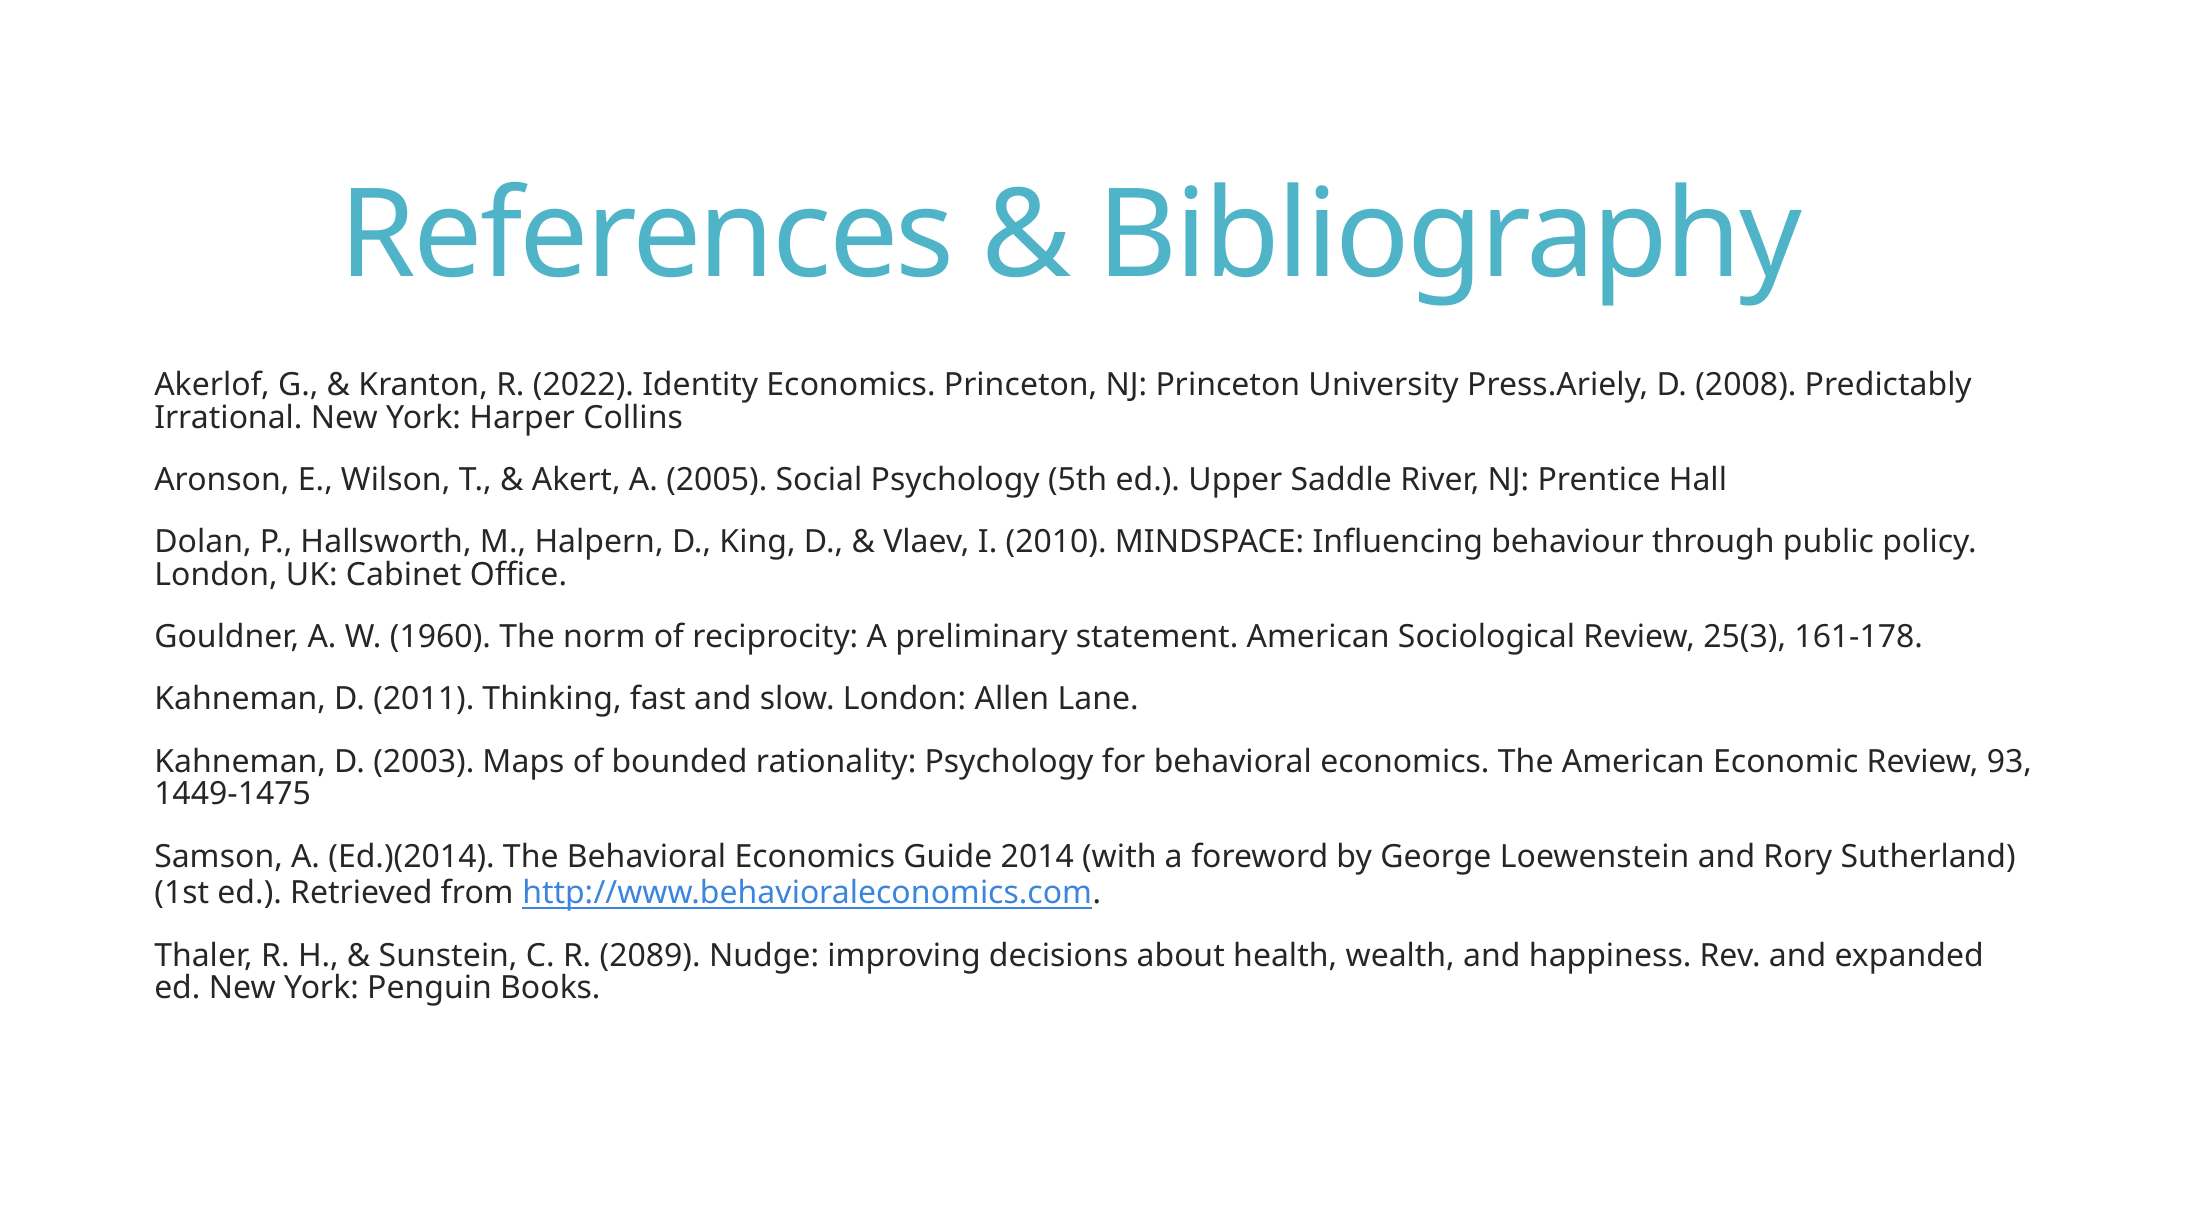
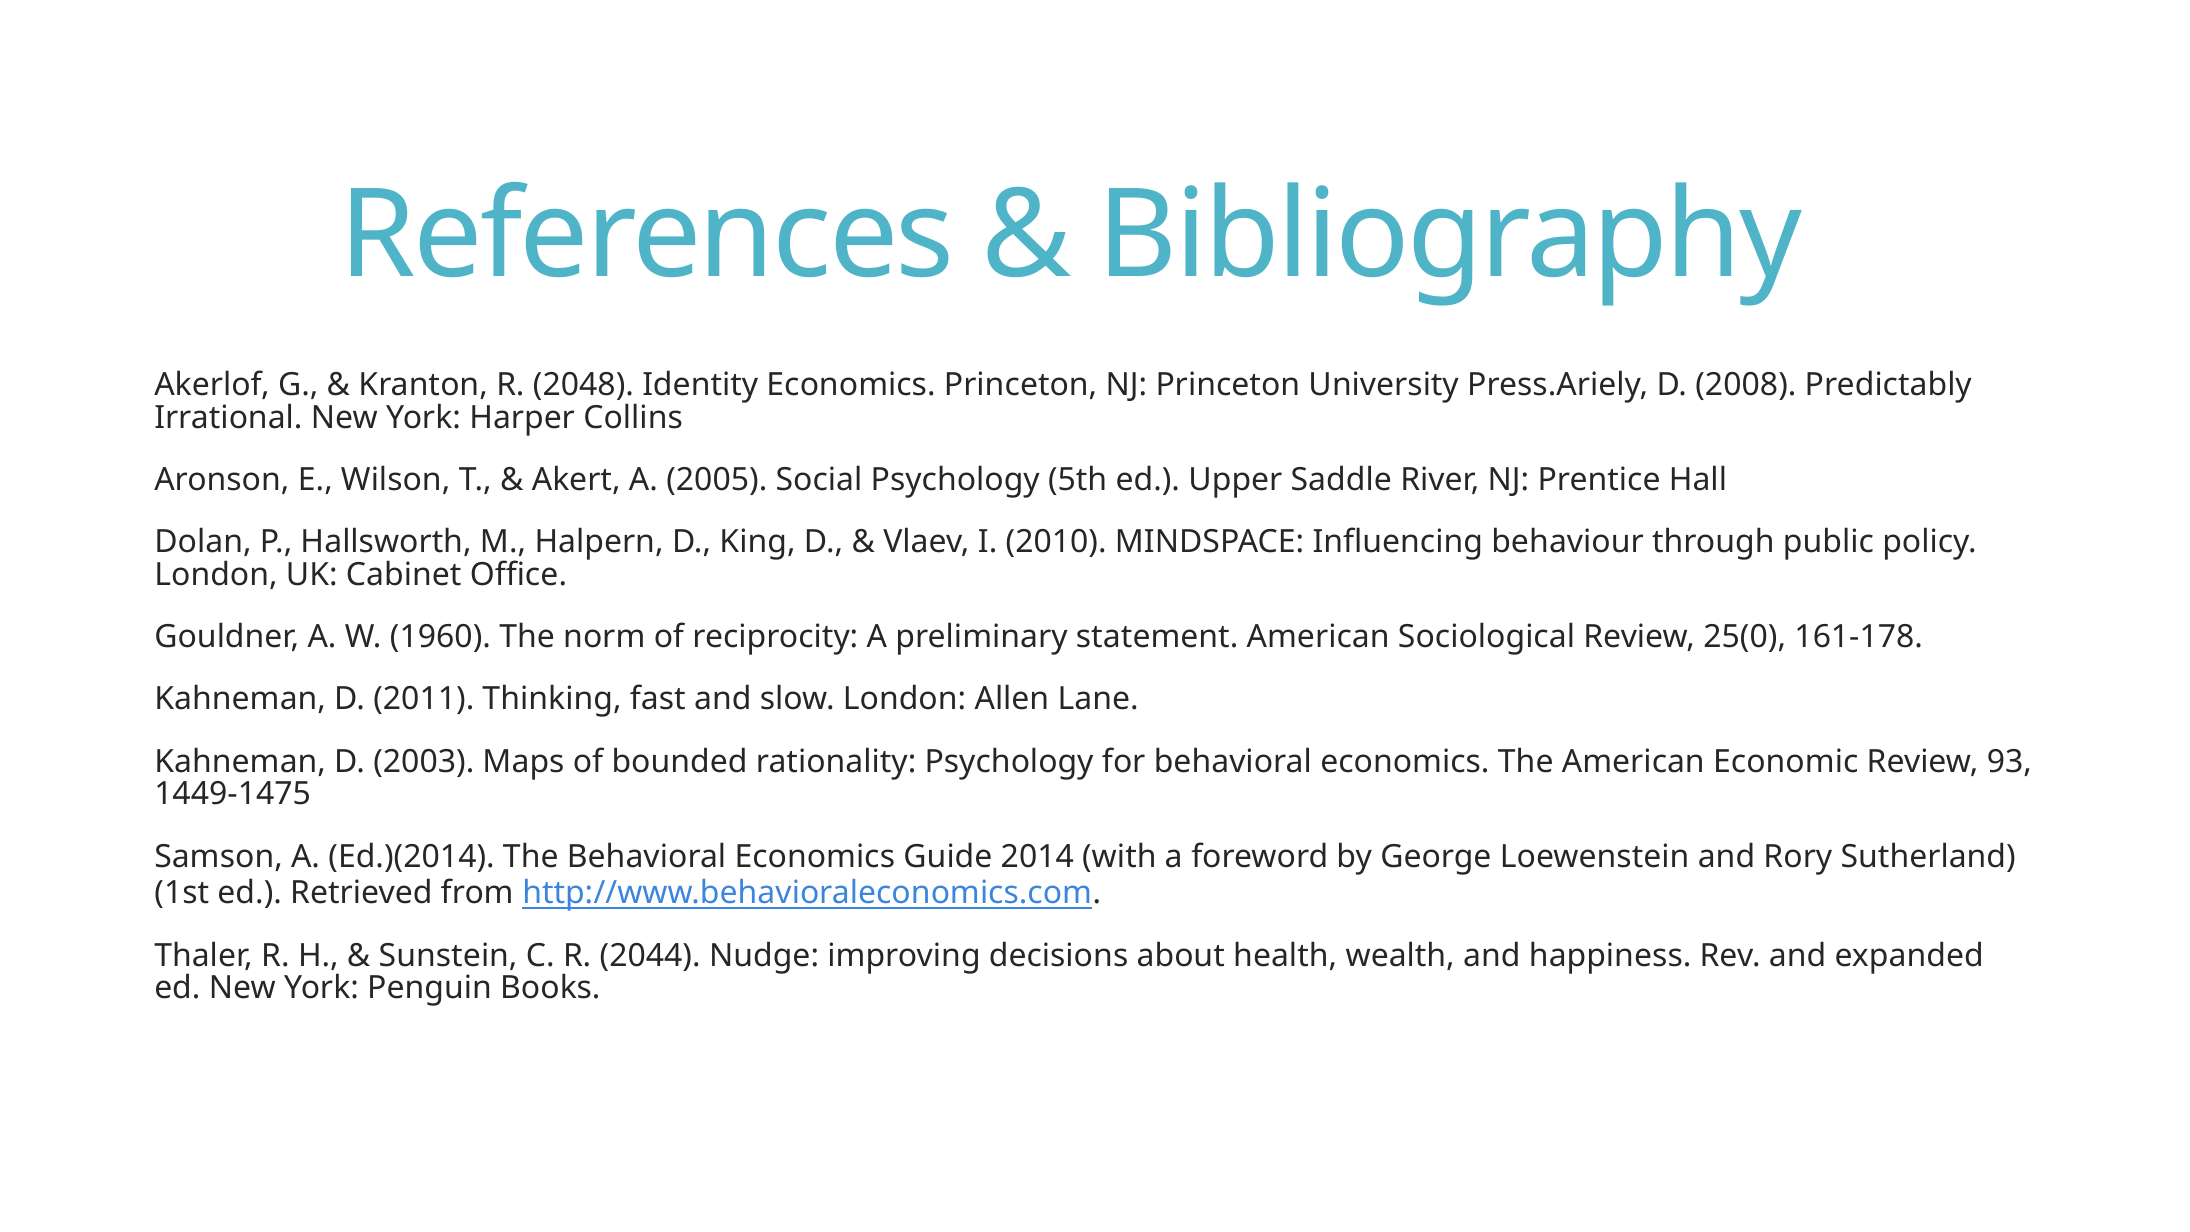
2022: 2022 -> 2048
25(3: 25(3 -> 25(0
2089: 2089 -> 2044
